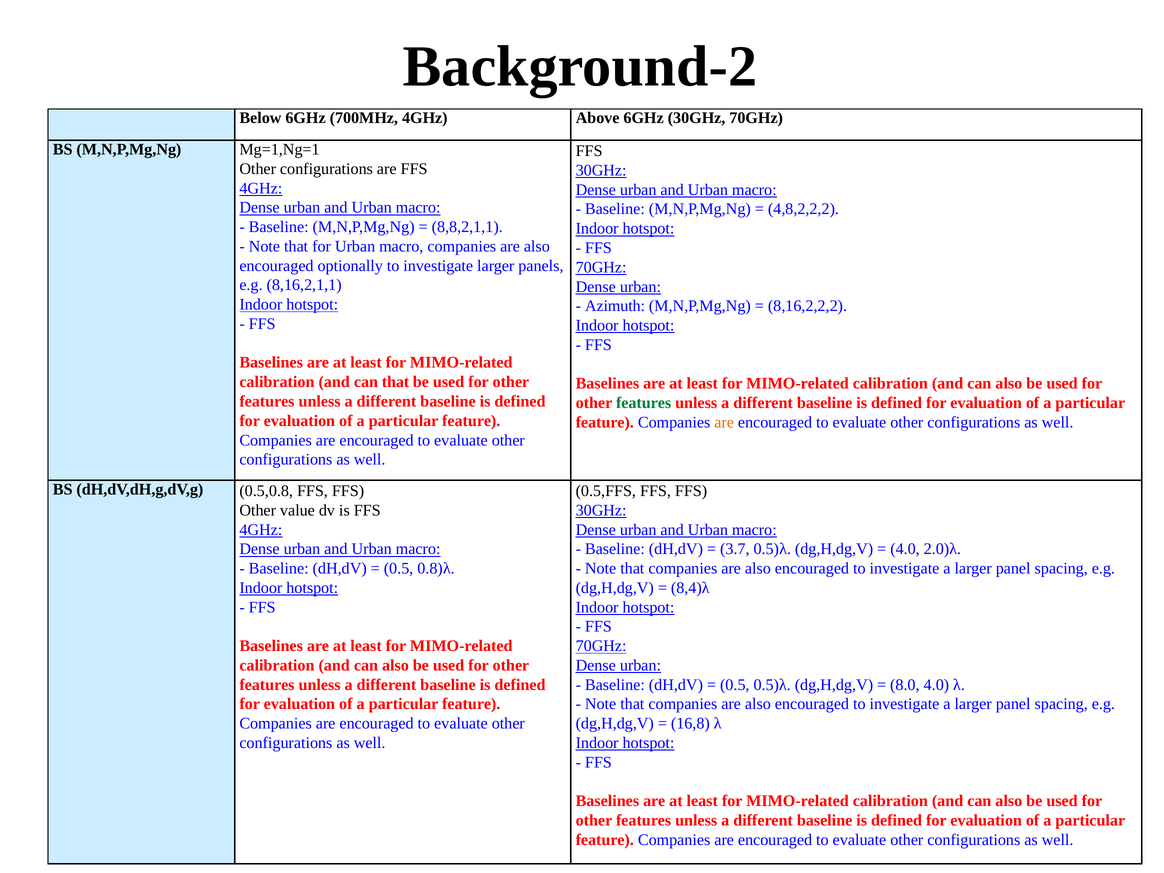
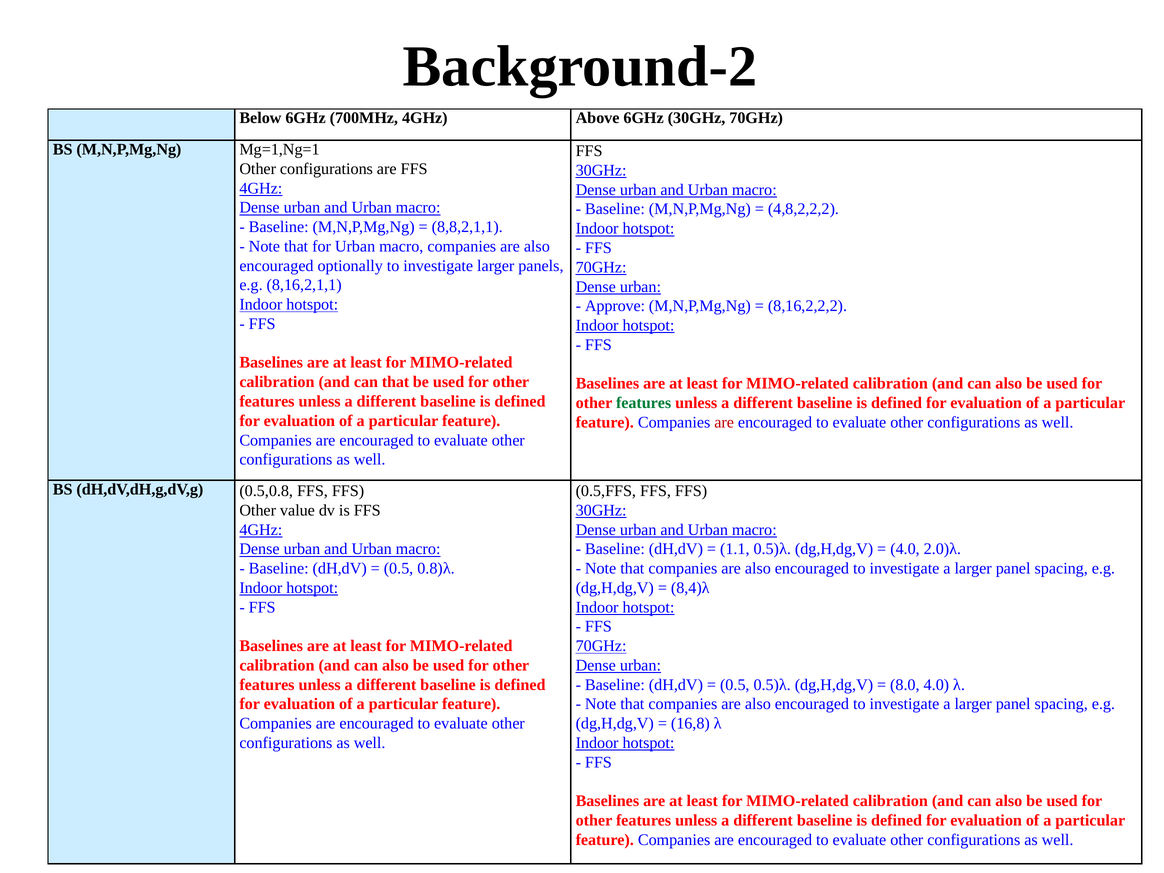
Azimuth: Azimuth -> Approve
are at (724, 422) colour: orange -> red
3.7: 3.7 -> 1.1
